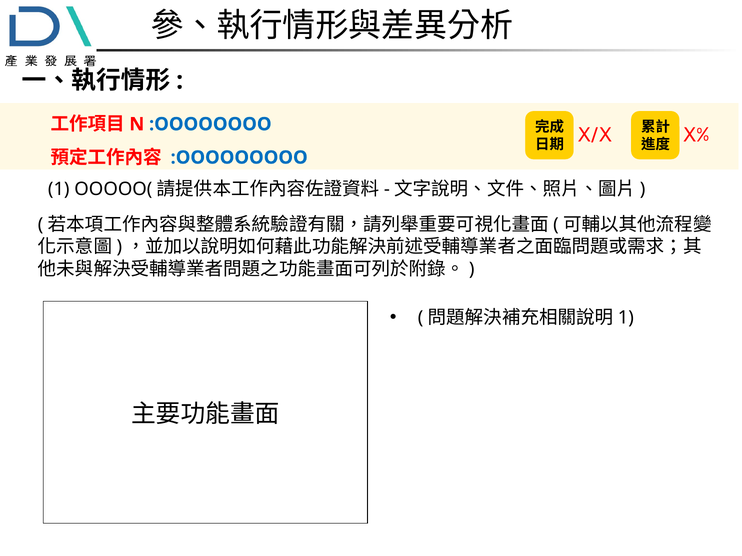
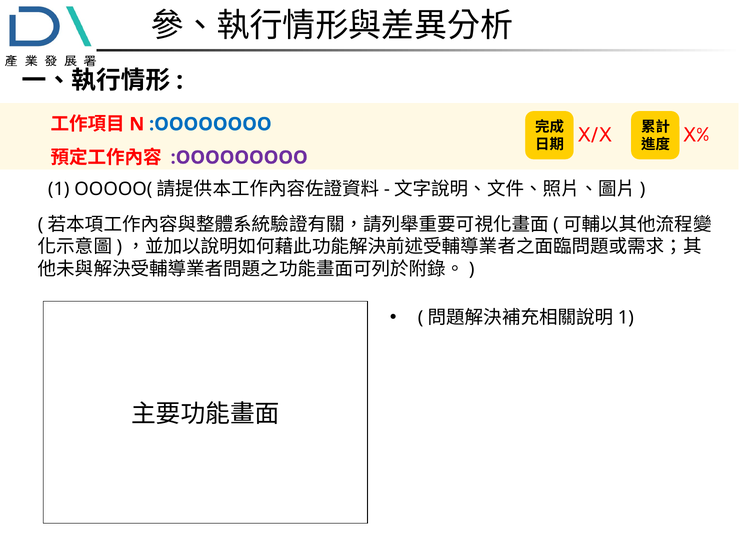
:OOOOOOOOO colour: blue -> purple
